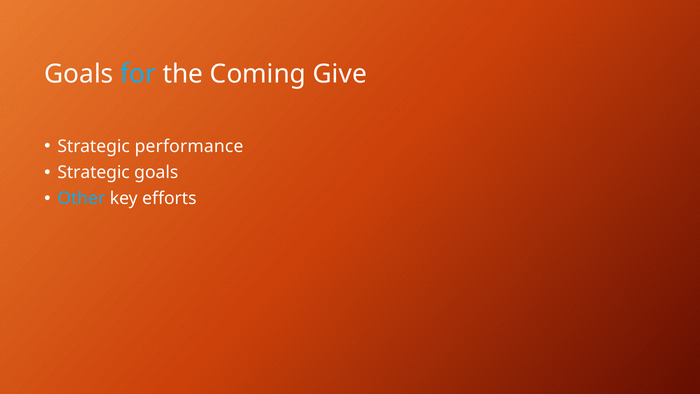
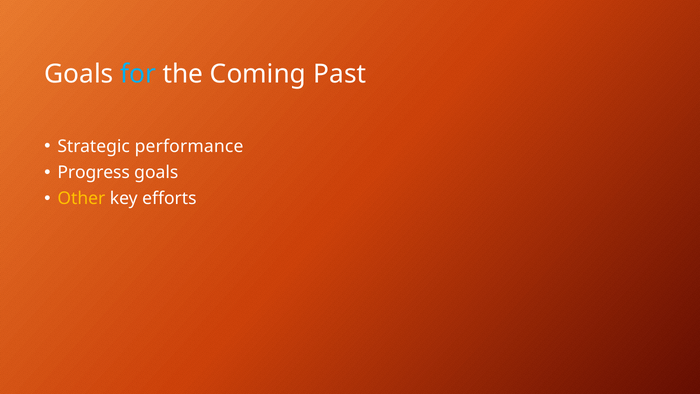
Give: Give -> Past
Strategic at (94, 172): Strategic -> Progress
Other colour: light blue -> yellow
